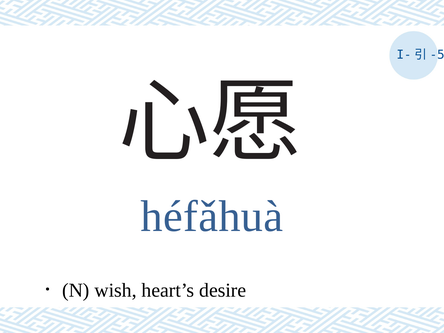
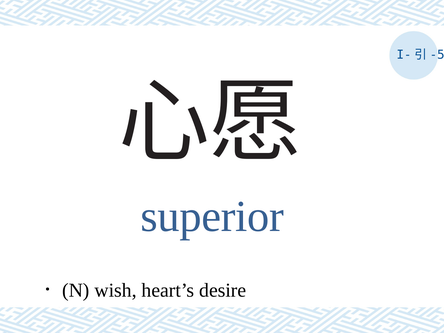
héfǎhuà: héfǎhuà -> superior
